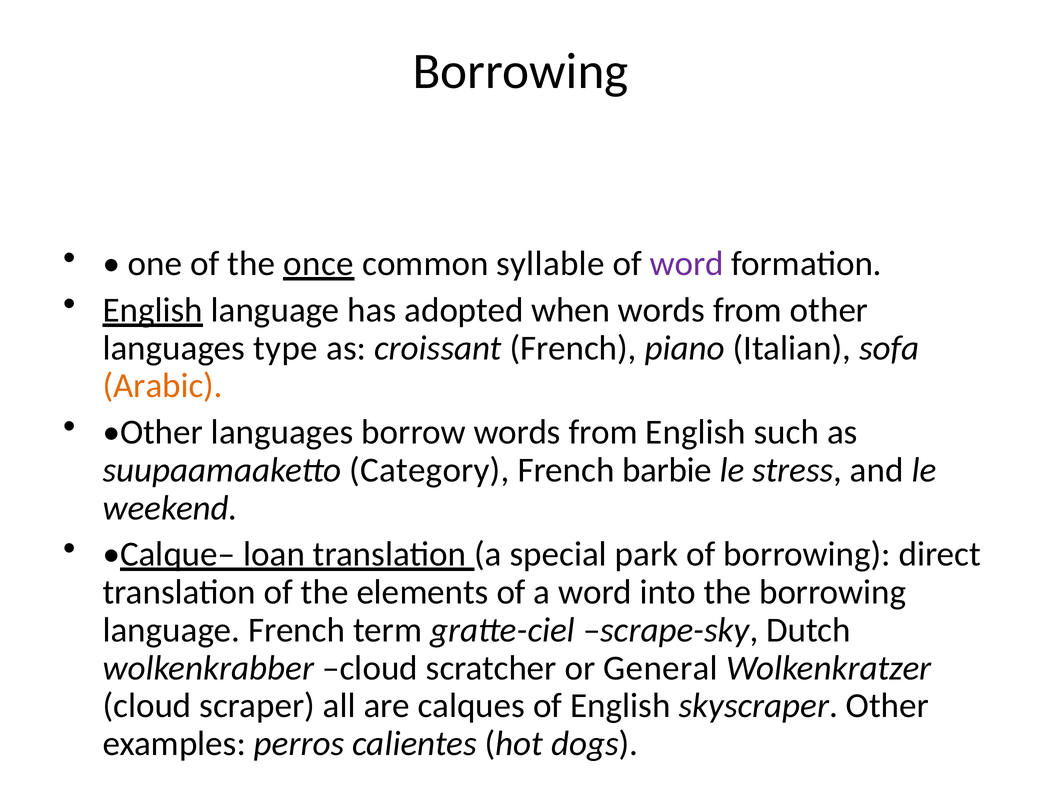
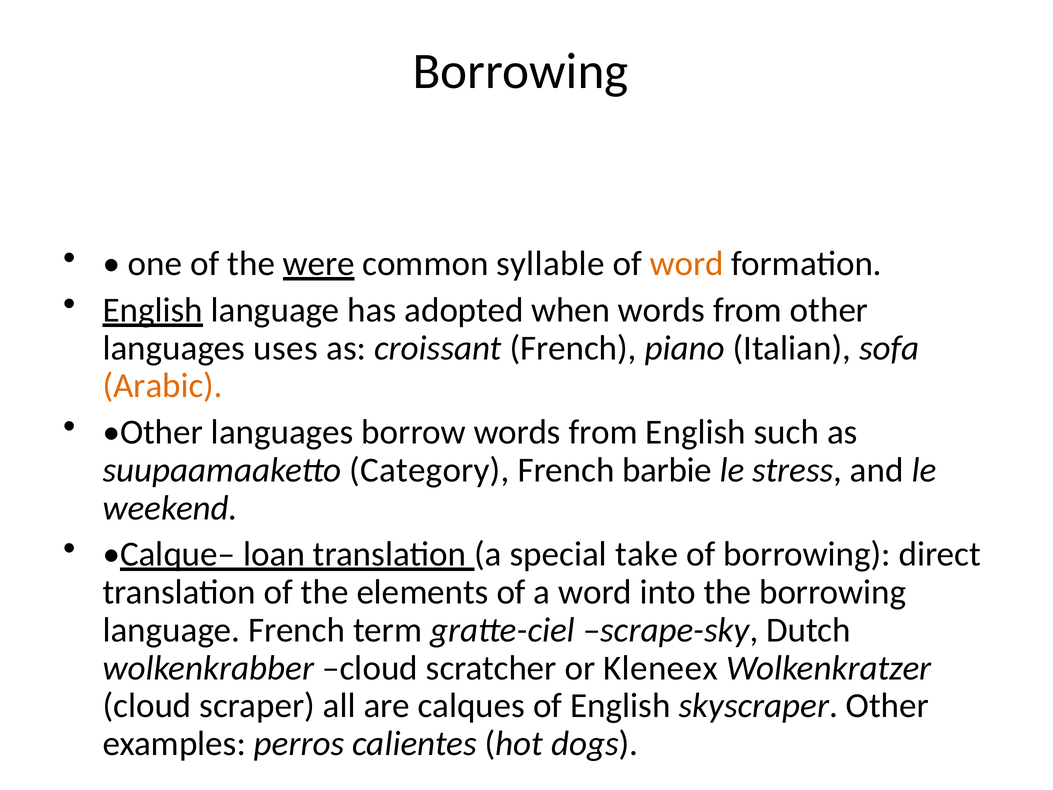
once: once -> were
word at (687, 264) colour: purple -> orange
type: type -> uses
park: park -> take
General: General -> Kleneex
